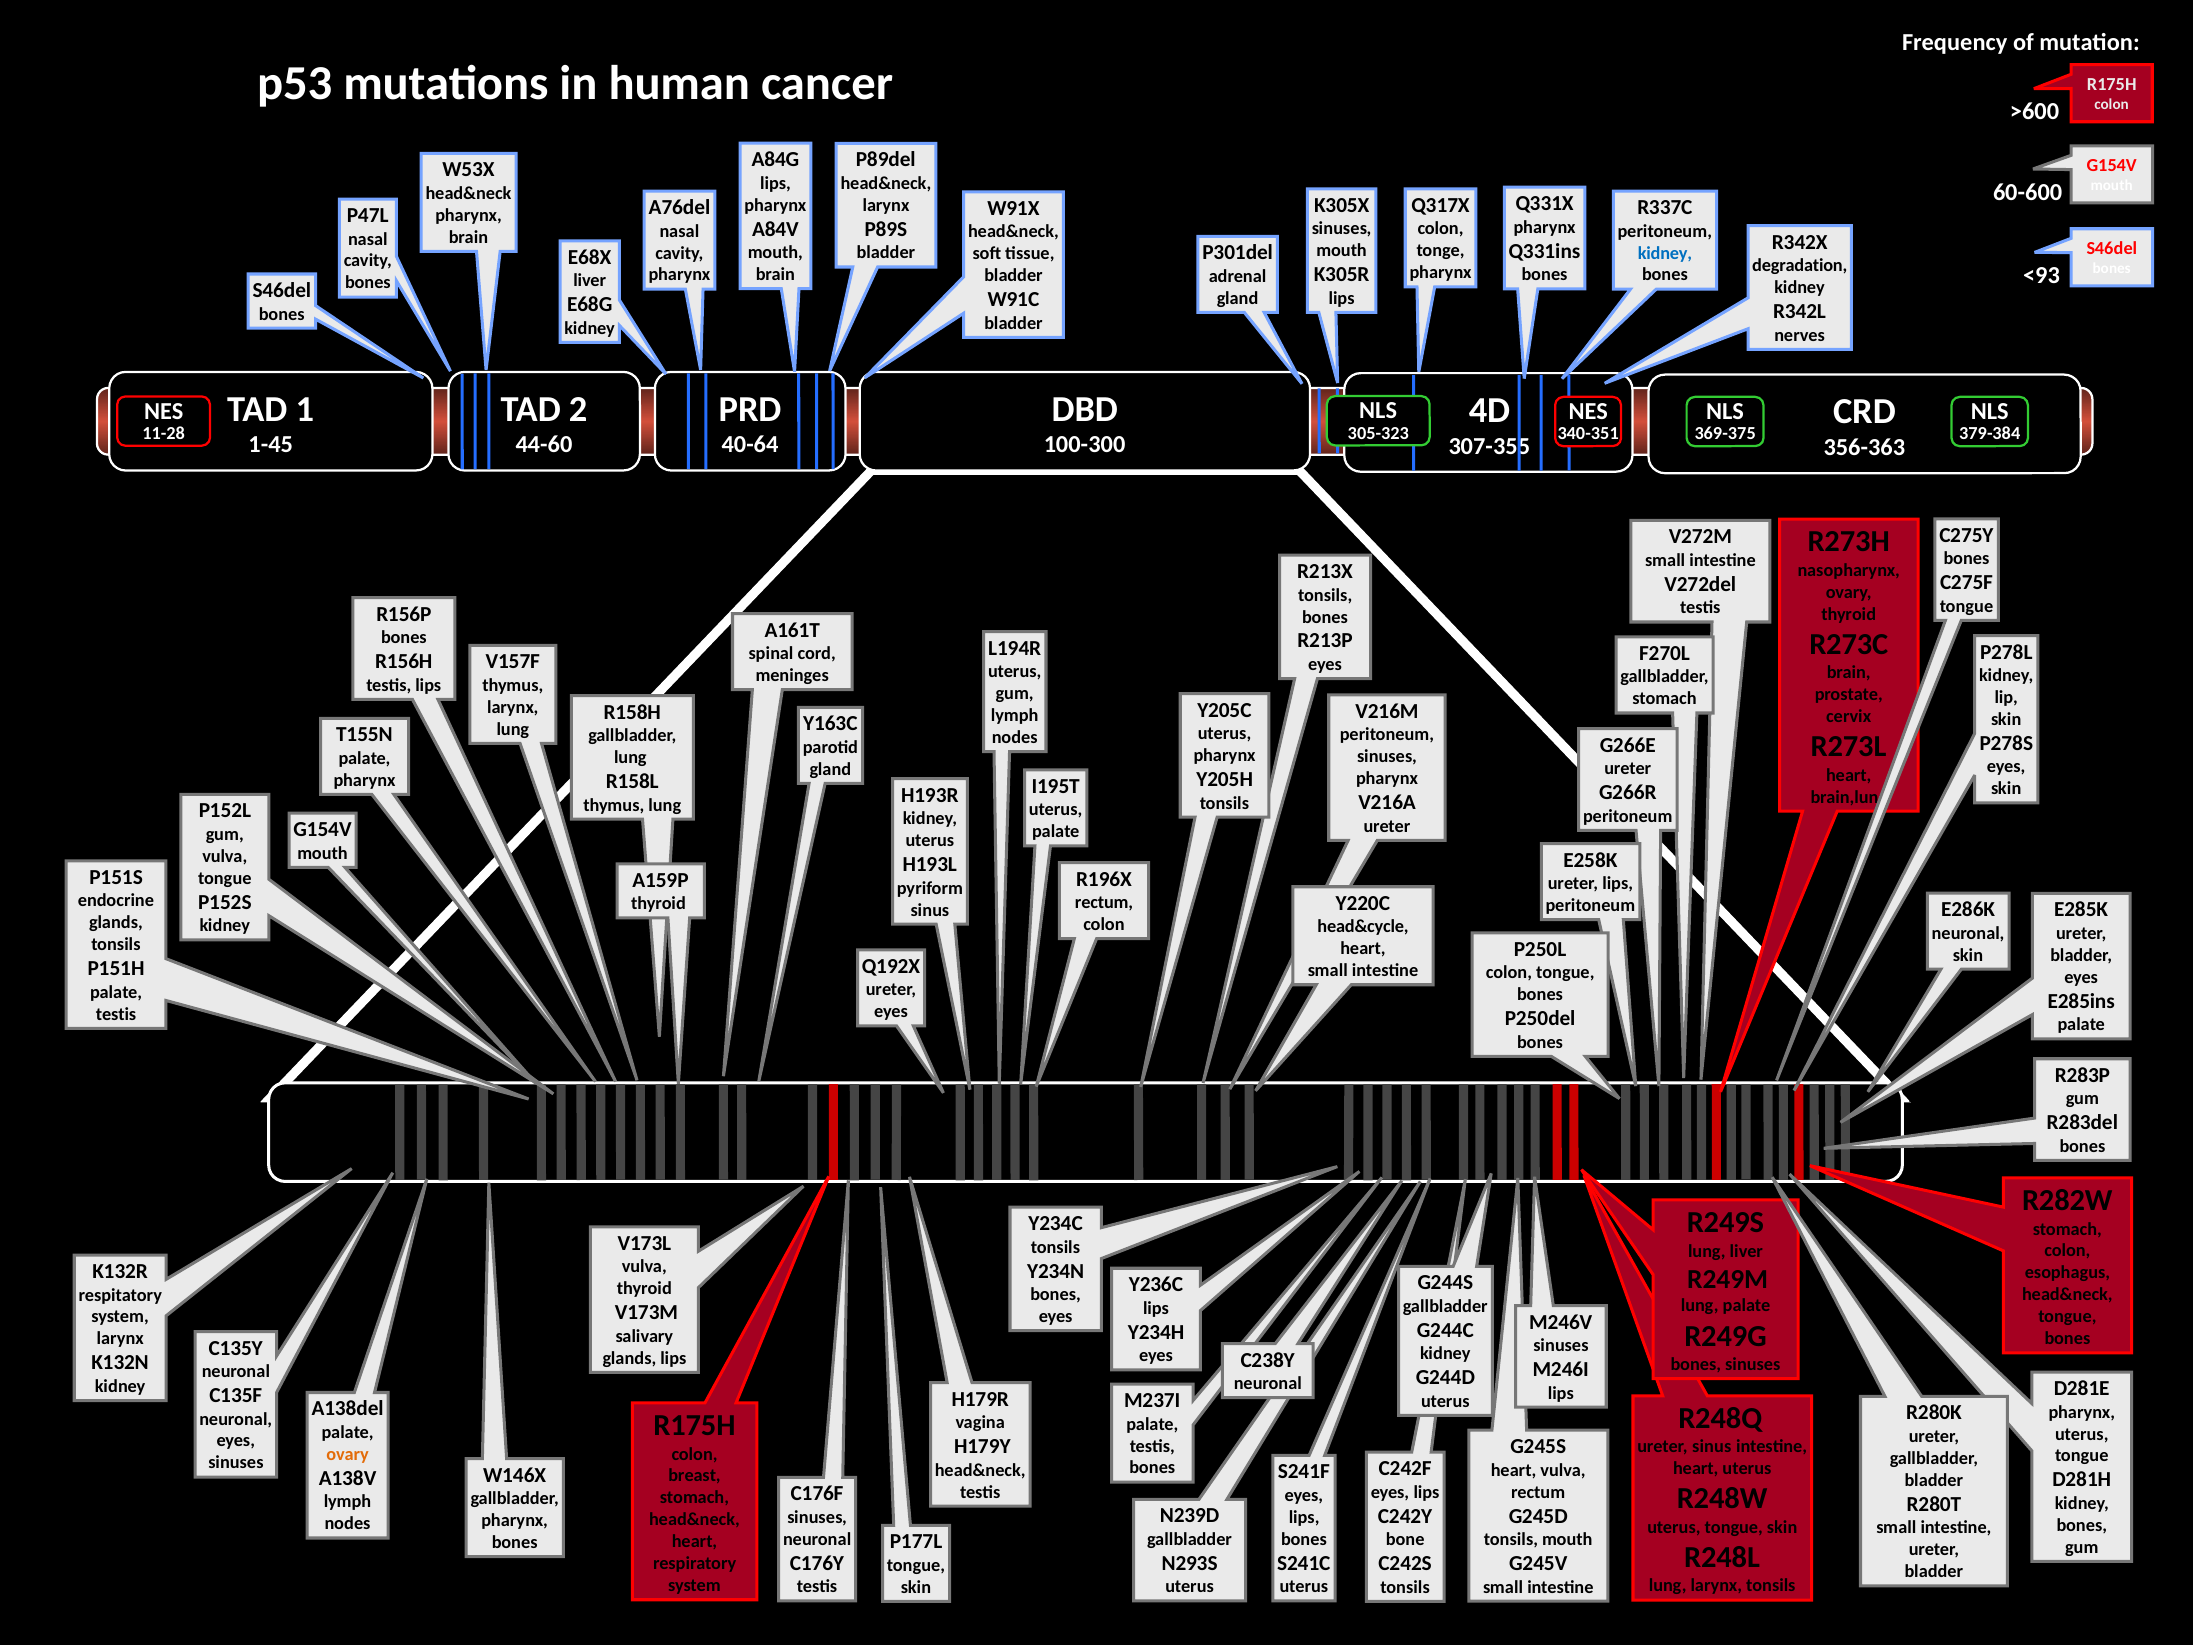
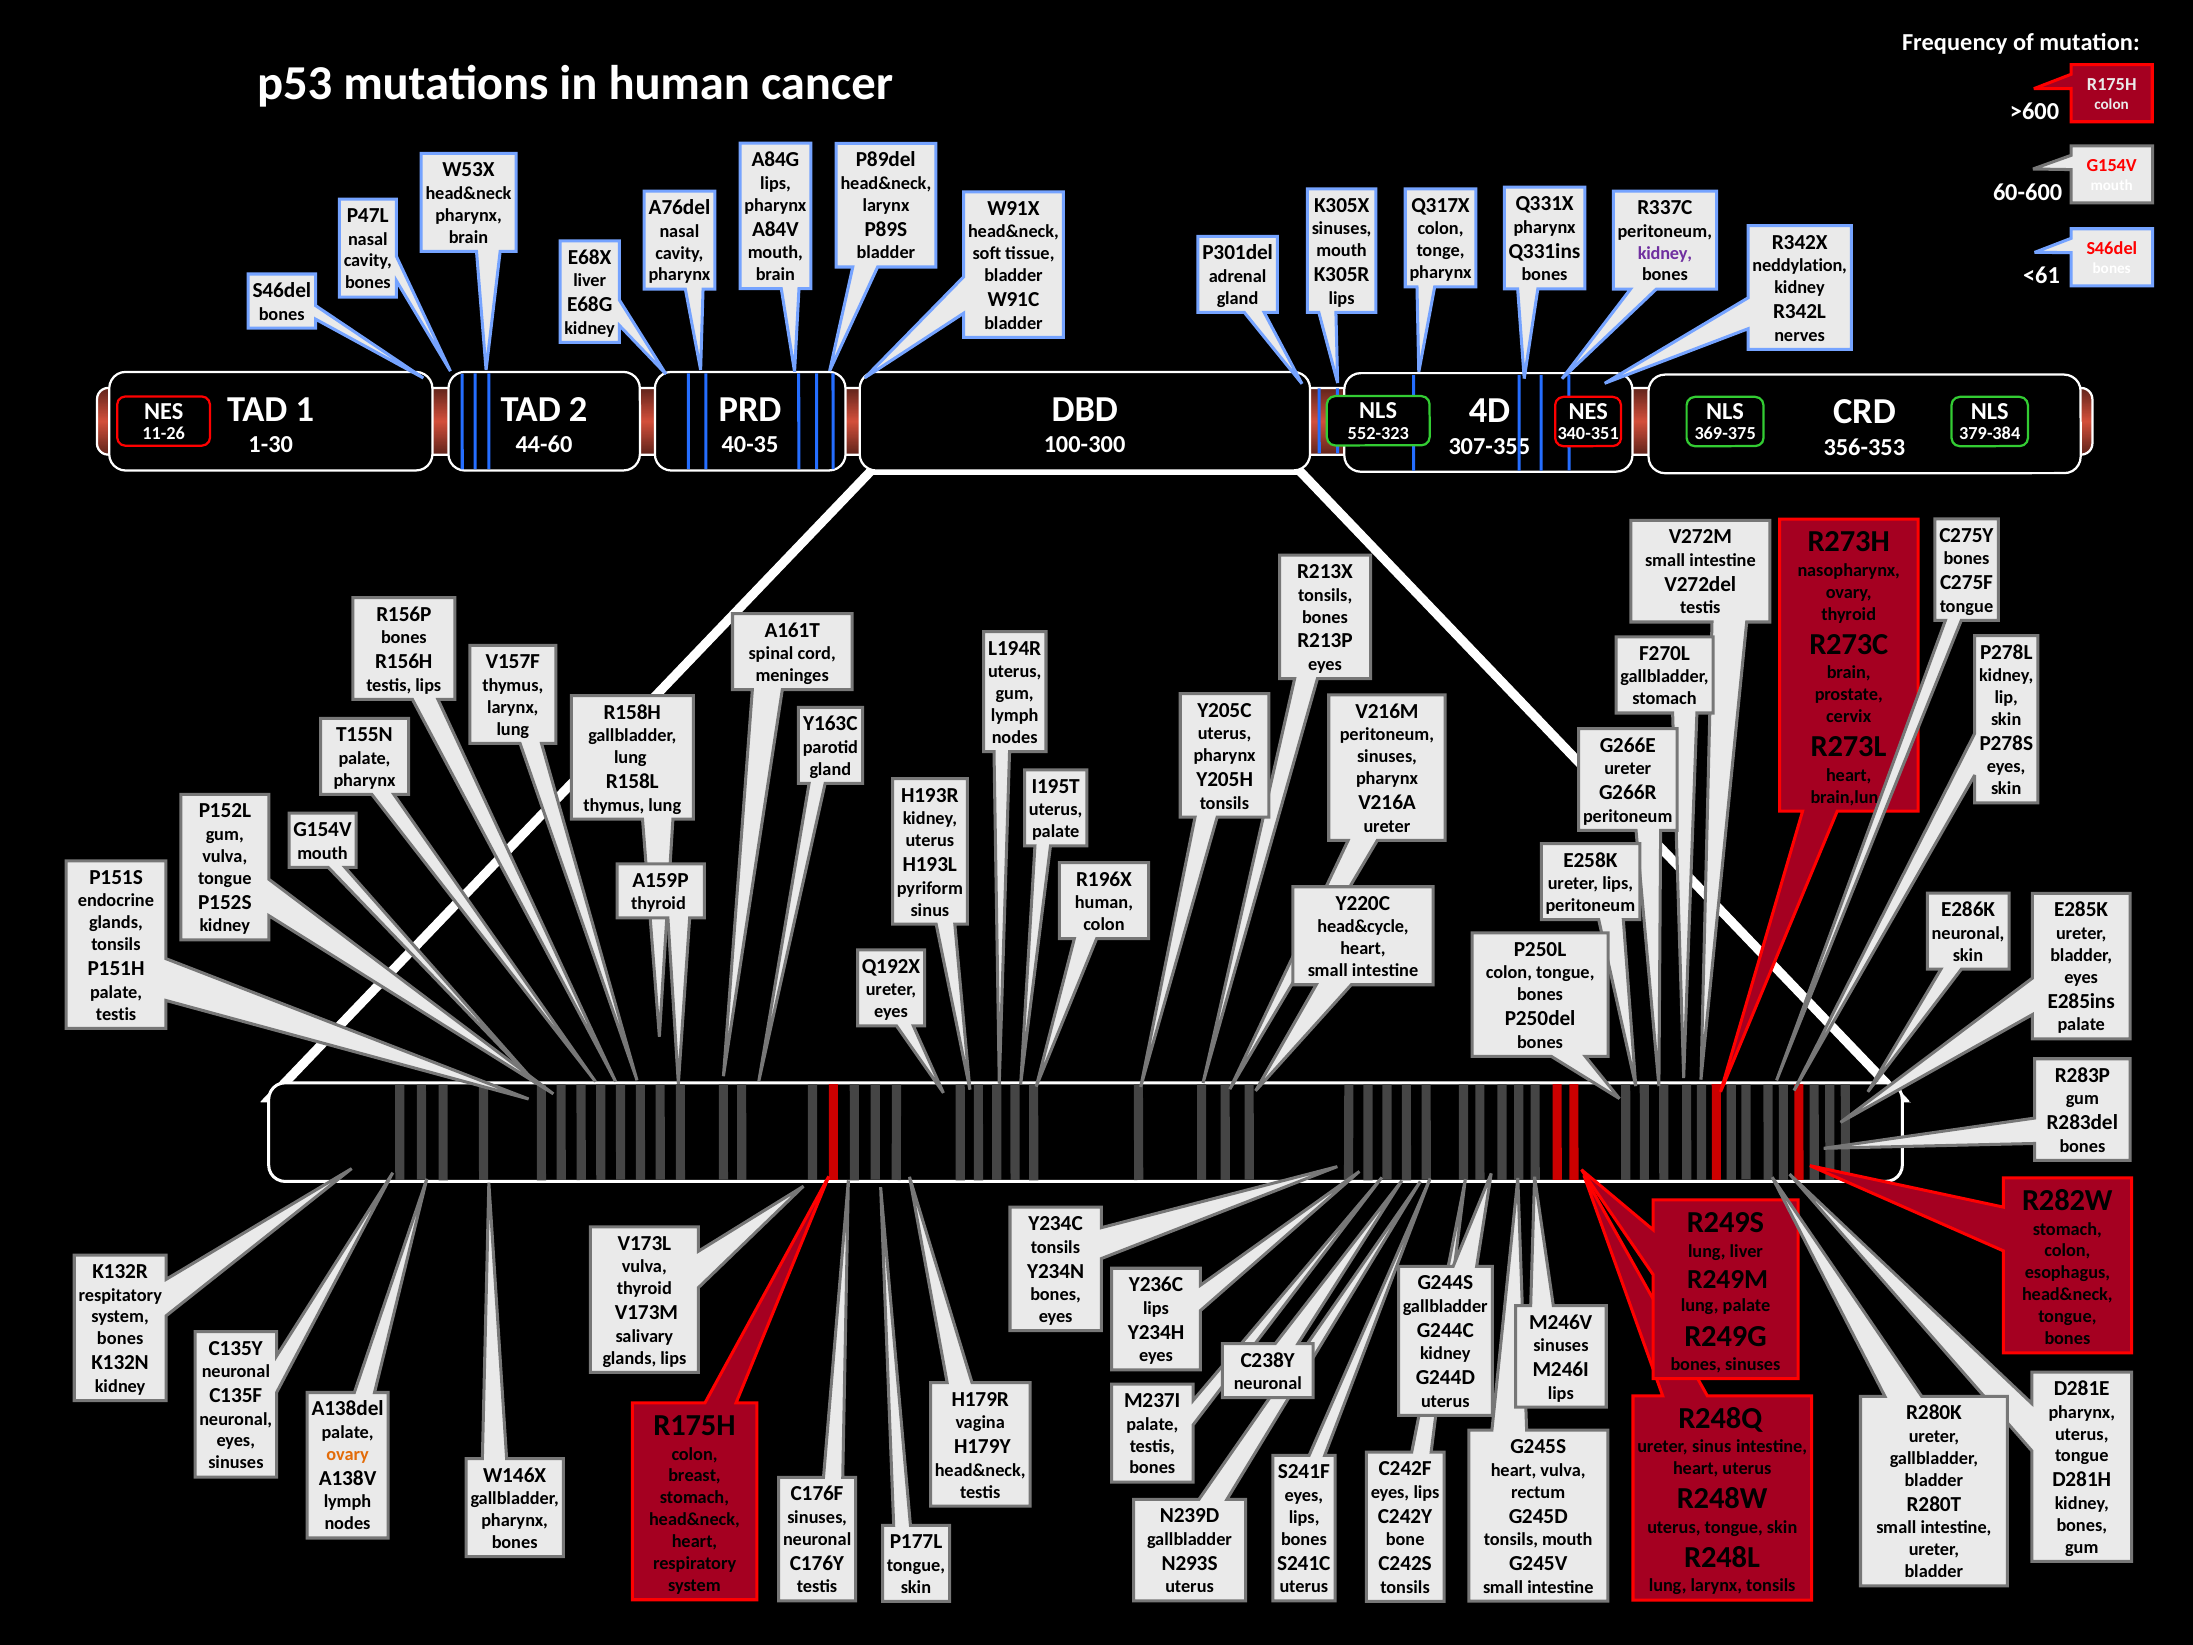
kidney at (1665, 253) colour: blue -> purple
degradation: degradation -> neddylation
<93: <93 -> <61
305-323: 305-323 -> 552-323
11-28: 11-28 -> 11-26
1-45: 1-45 -> 1-30
40-64: 40-64 -> 40-35
356-363: 356-363 -> 356-353
rectum at (1104, 903): rectum -> human
larynx at (120, 1339): larynx -> bones
